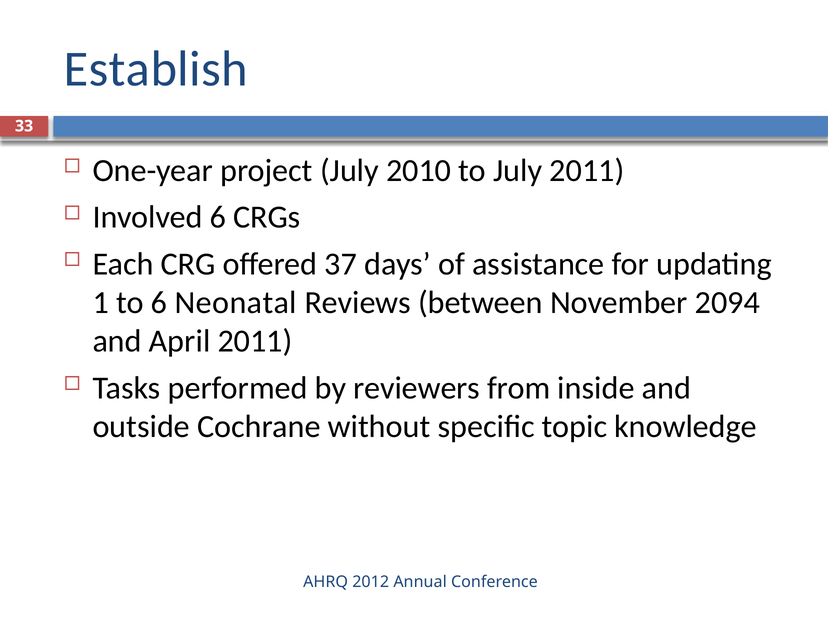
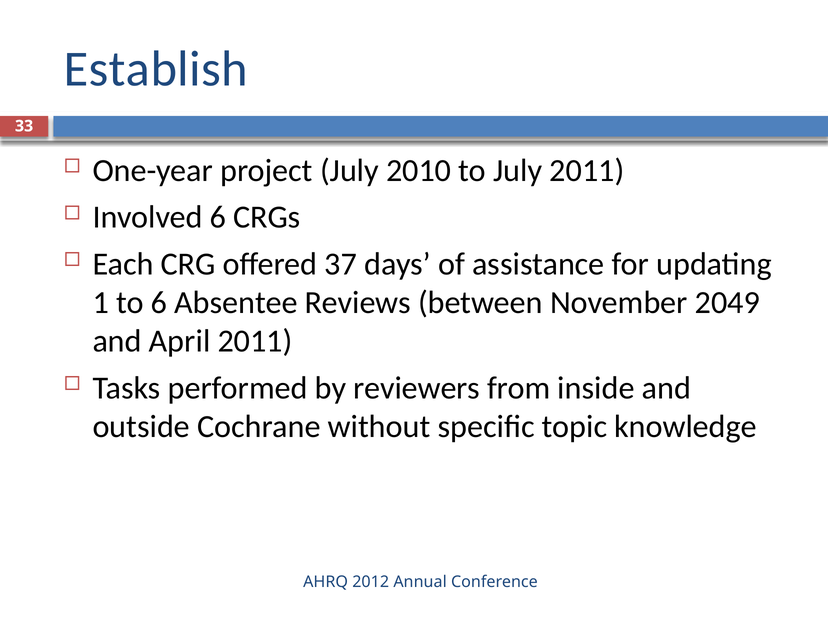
Neonatal: Neonatal -> Absentee
2094: 2094 -> 2049
